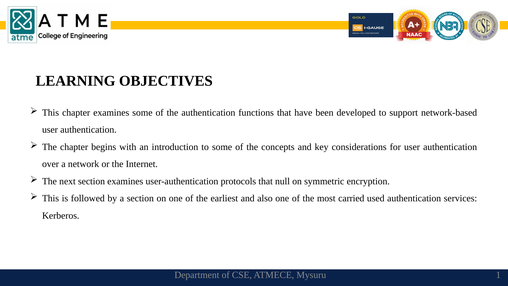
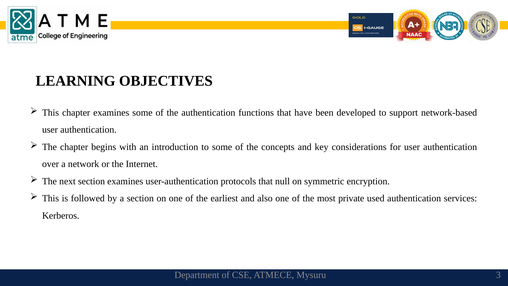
carried: carried -> private
1: 1 -> 3
